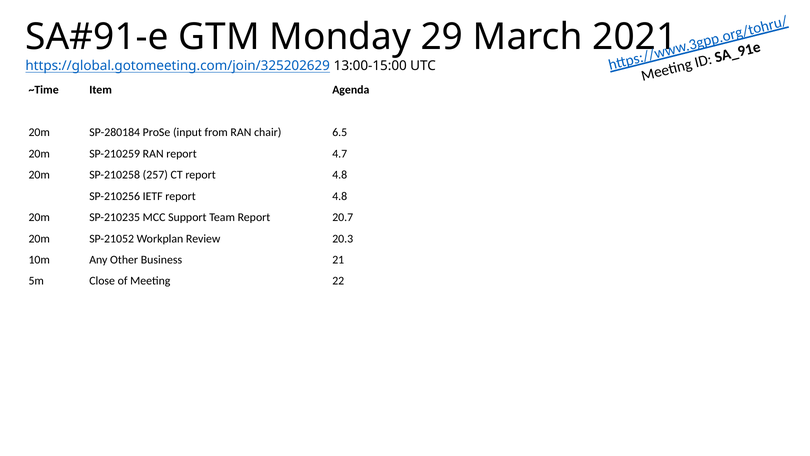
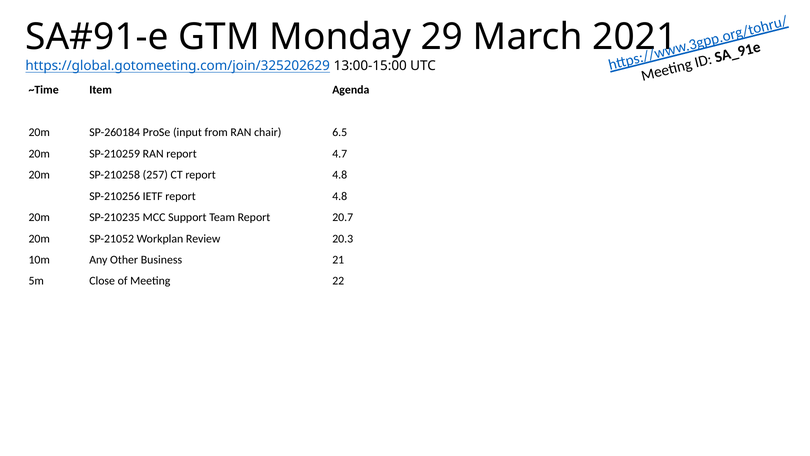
SP-280184: SP-280184 -> SP-260184
